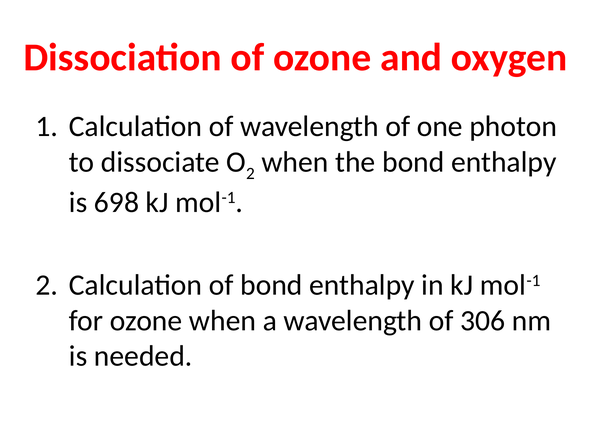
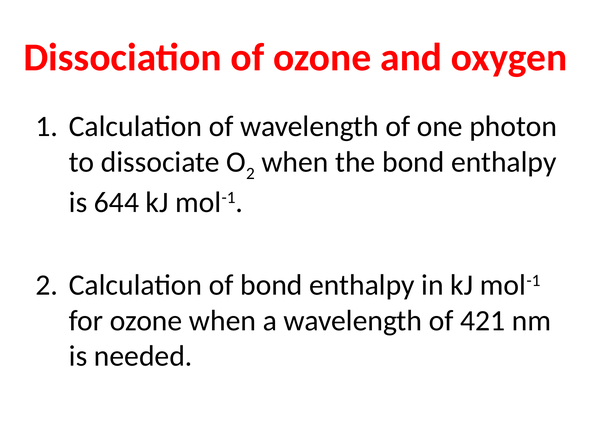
698: 698 -> 644
306: 306 -> 421
